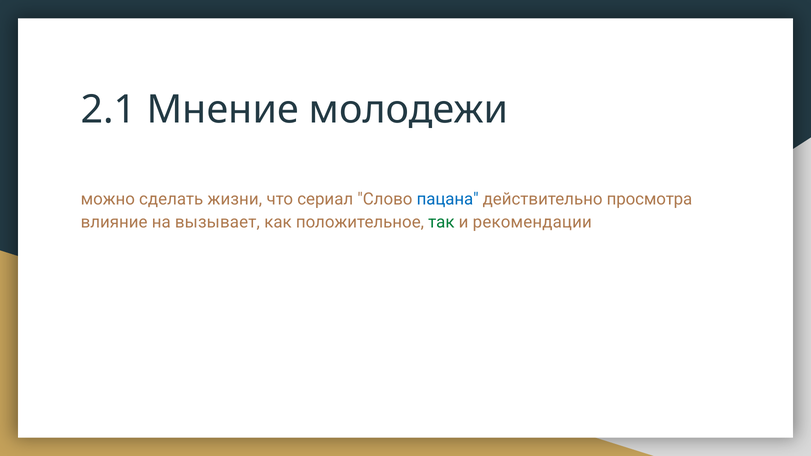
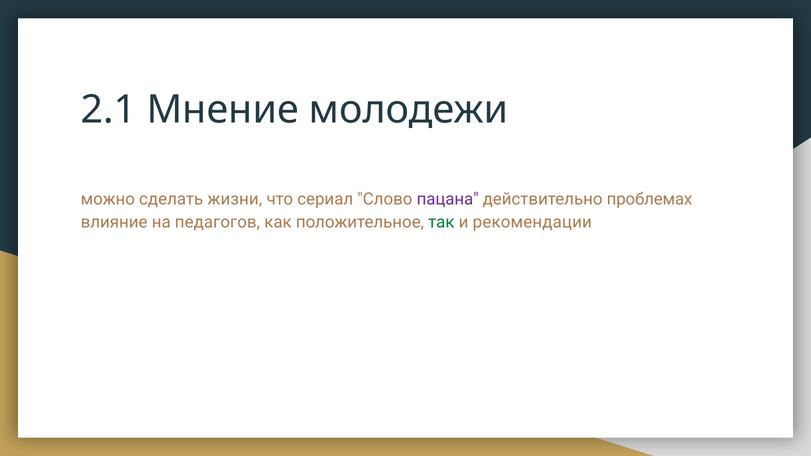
пацана colour: blue -> purple
просмотра: просмотра -> проблемах
вызывает: вызывает -> педагогов
